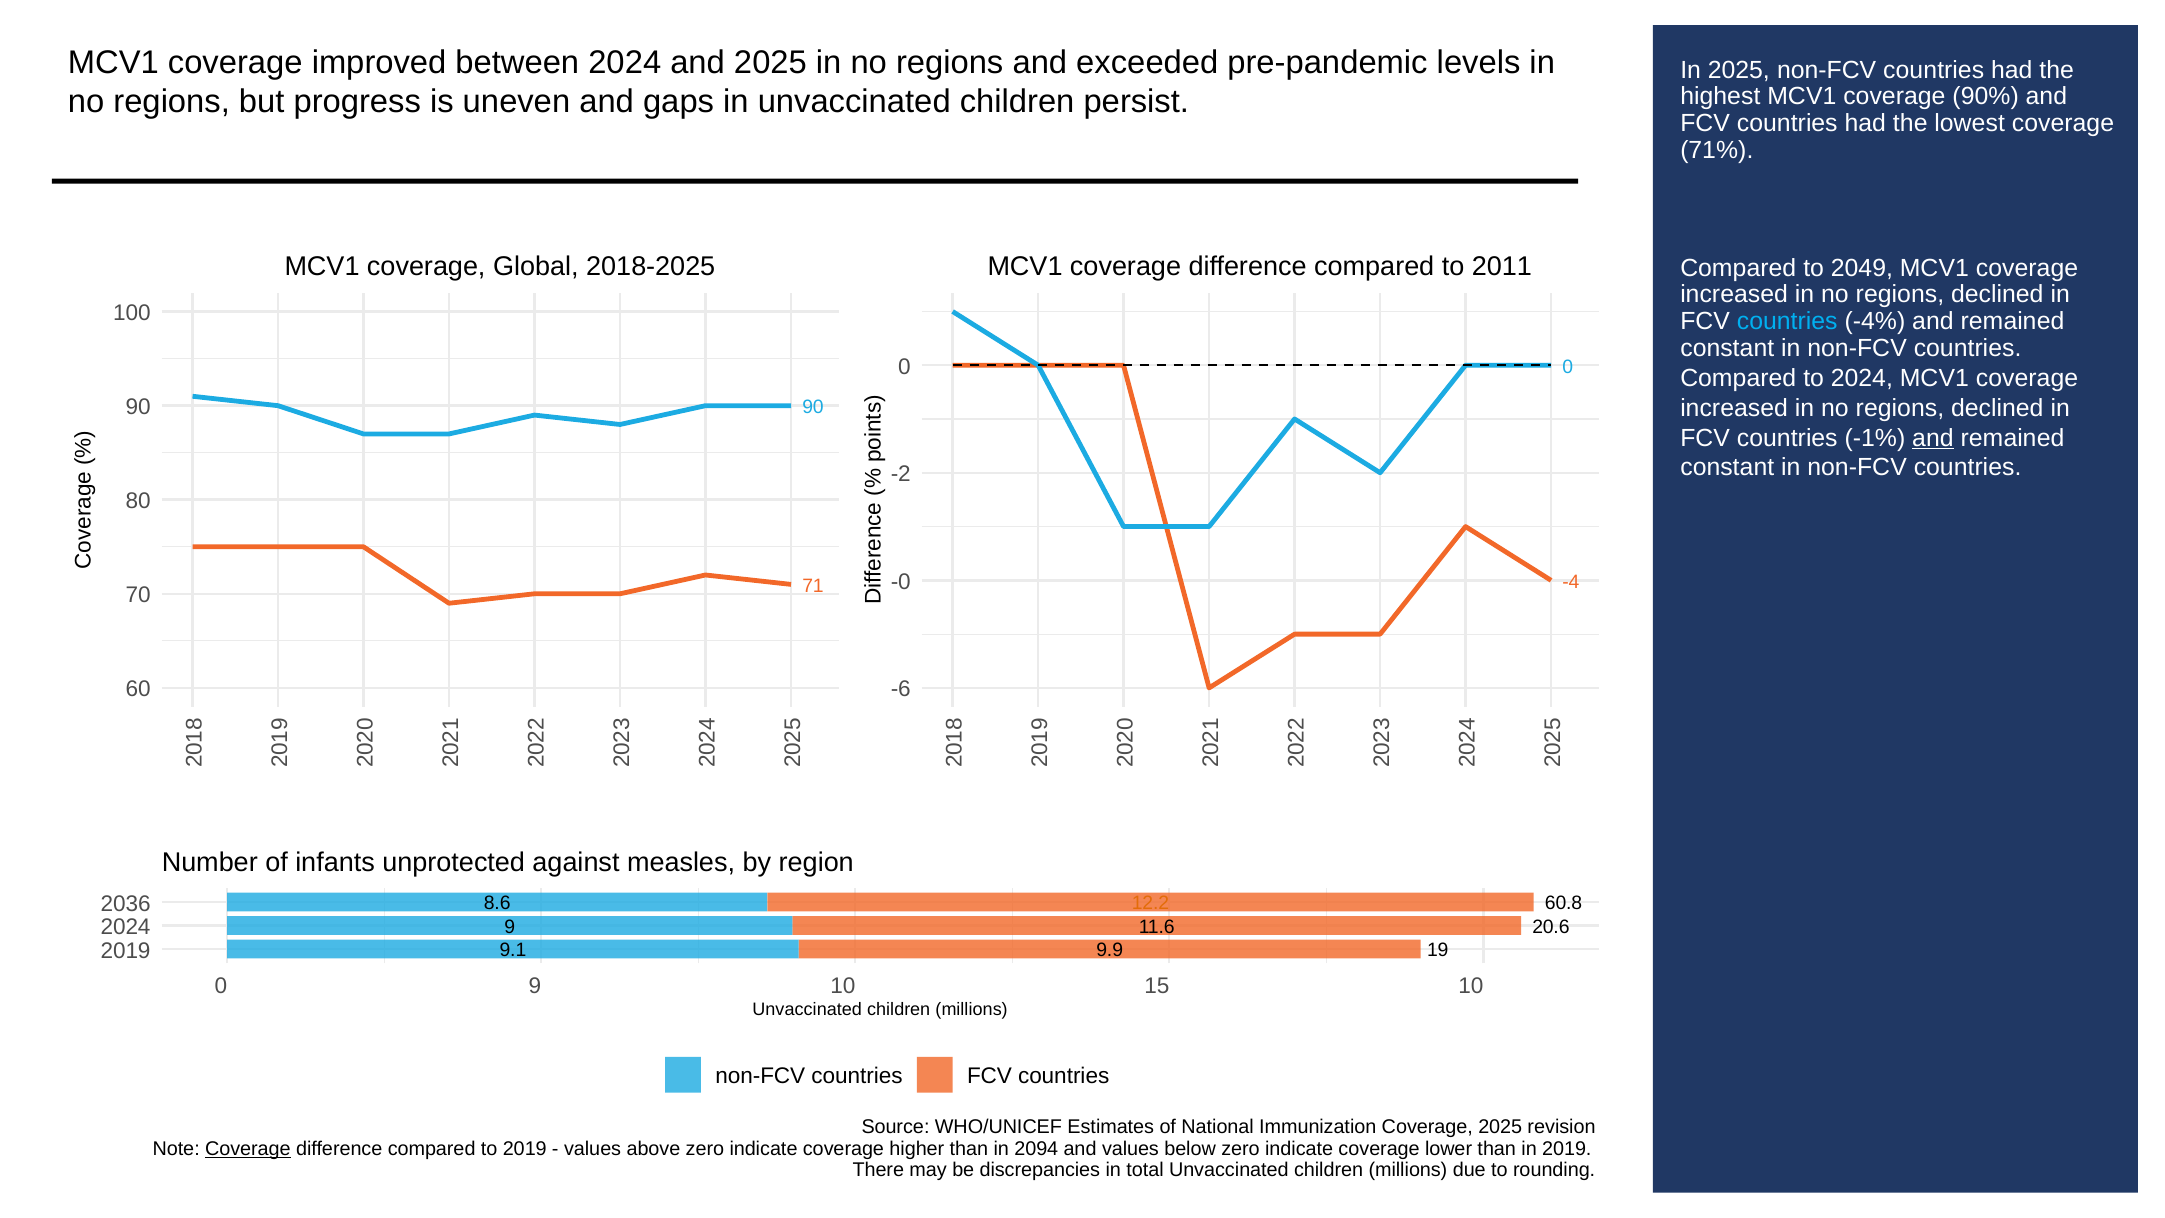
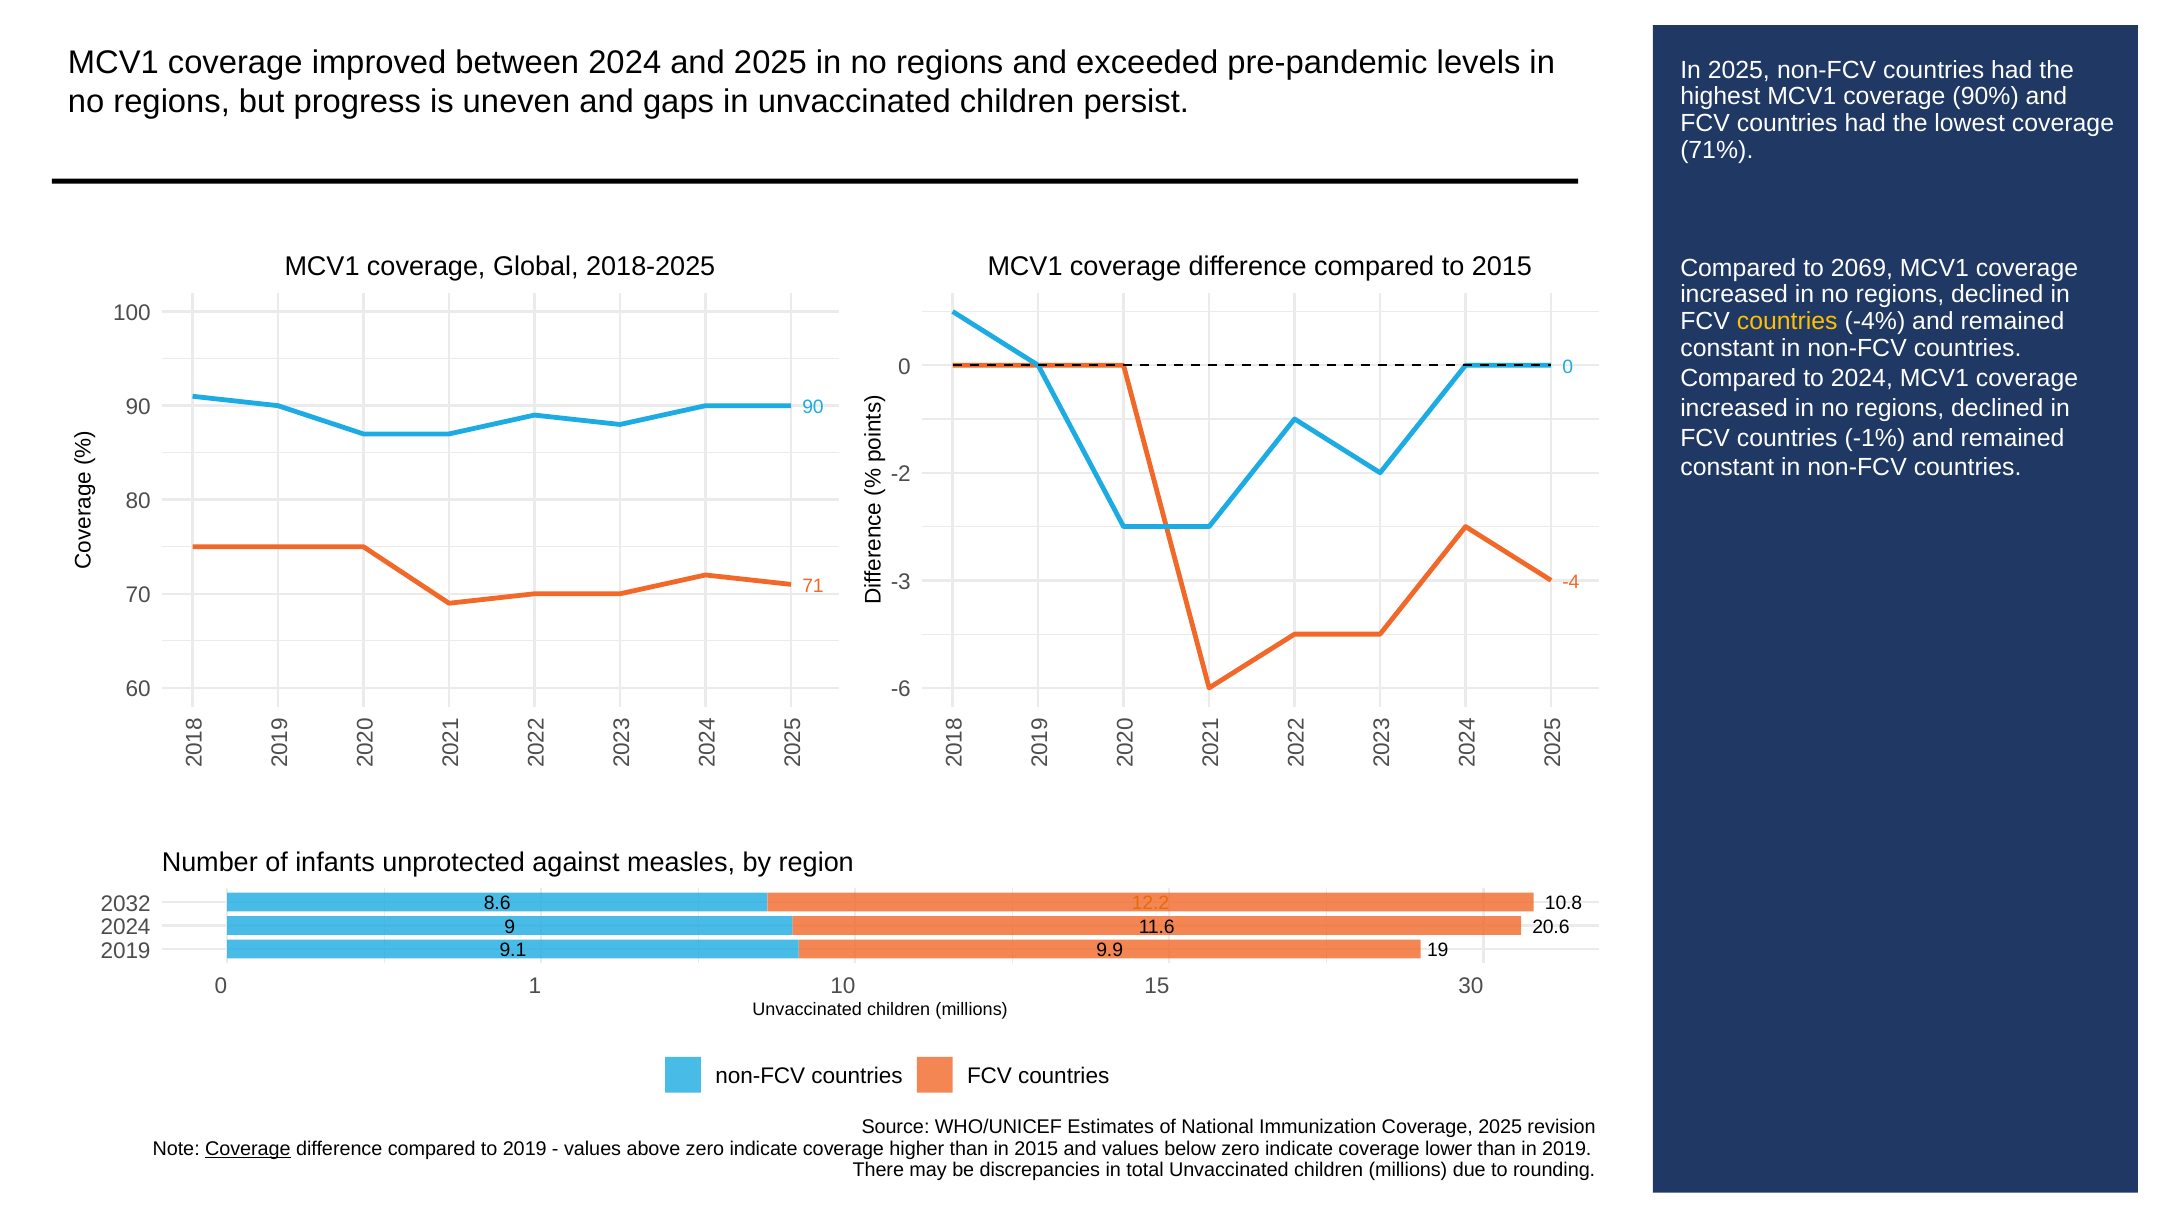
to 2011: 2011 -> 2015
2049: 2049 -> 2069
countries at (1787, 321) colour: light blue -> yellow
and at (1933, 438) underline: present -> none
-0: -0 -> -3
2036: 2036 -> 2032
60.8: 60.8 -> 10.8
9 at (535, 986): 9 -> 1
15 10: 10 -> 30
in 2094: 2094 -> 2015
